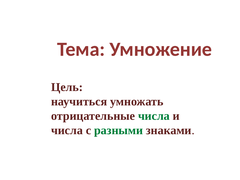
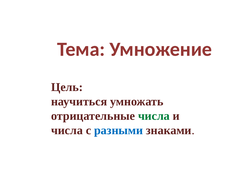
разными colour: green -> blue
